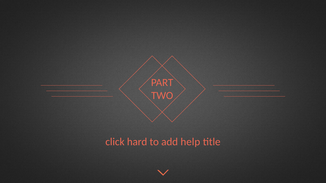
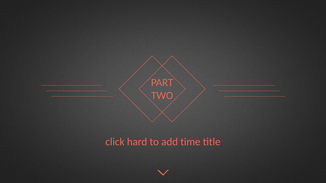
help: help -> time
